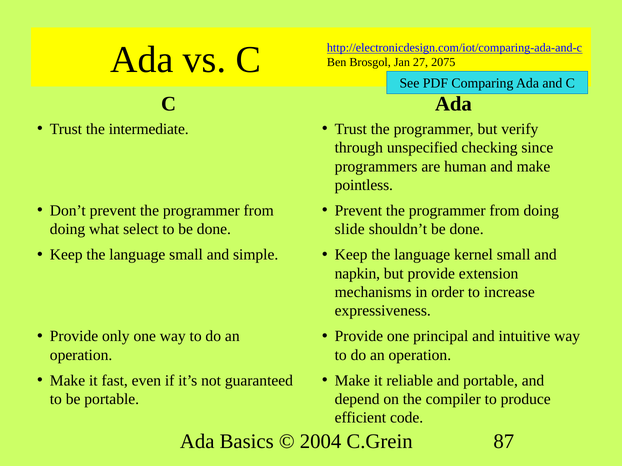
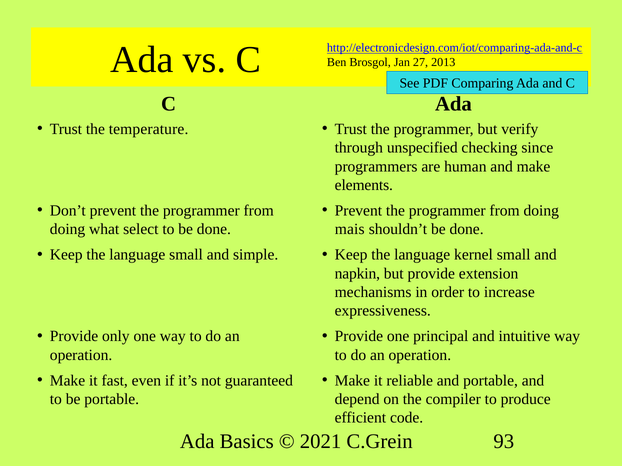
2075: 2075 -> 2013
intermediate: intermediate -> temperature
pointless: pointless -> elements
slide: slide -> mais
2004: 2004 -> 2021
87: 87 -> 93
